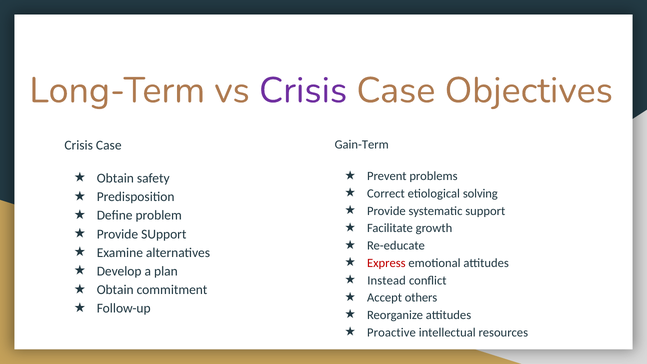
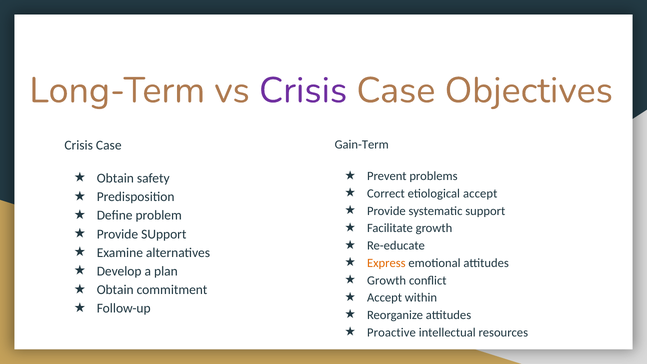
etiological solving: solving -> accept
Express colour: red -> orange
Instead at (387, 280): Instead -> Growth
others: others -> within
